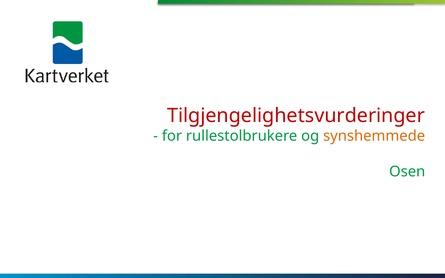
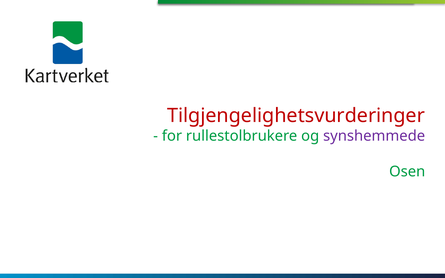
synshemmede colour: orange -> purple
